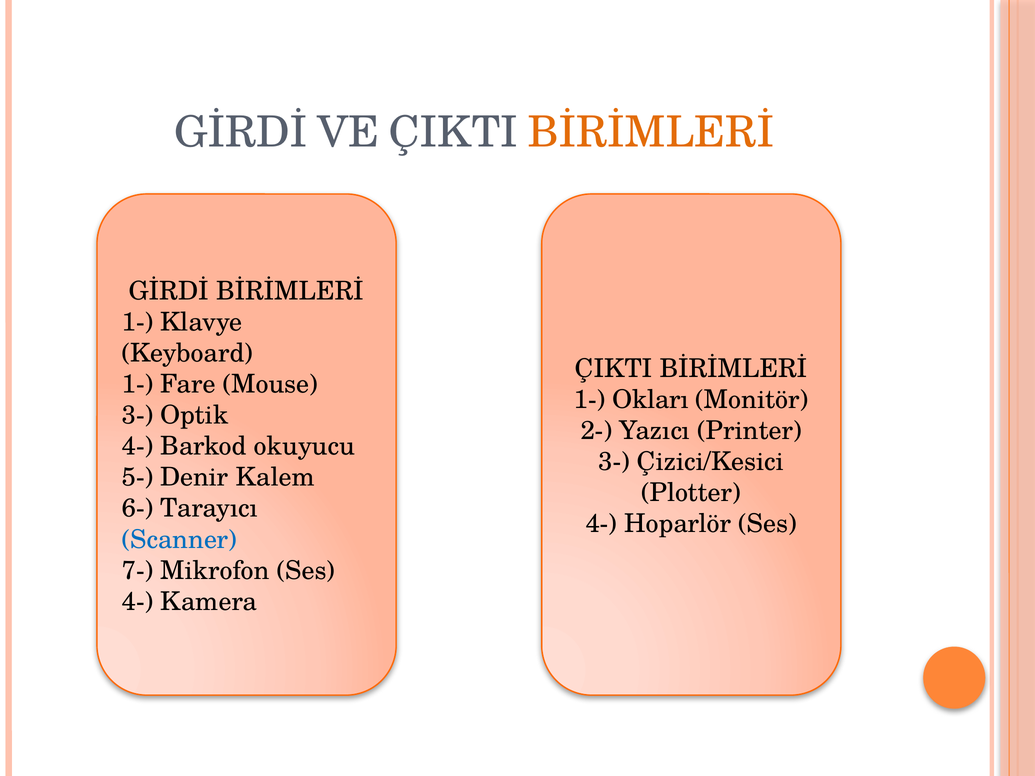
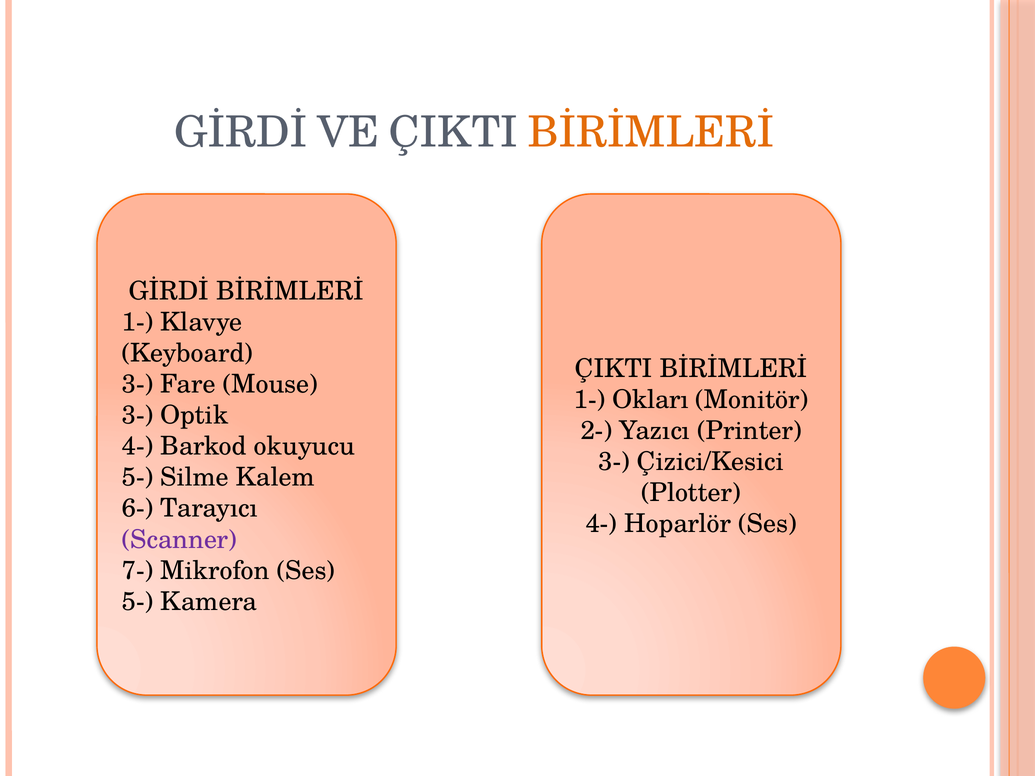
1- at (137, 384): 1- -> 3-
Denir: Denir -> Silme
Scanner colour: blue -> purple
4- at (137, 602): 4- -> 5-
